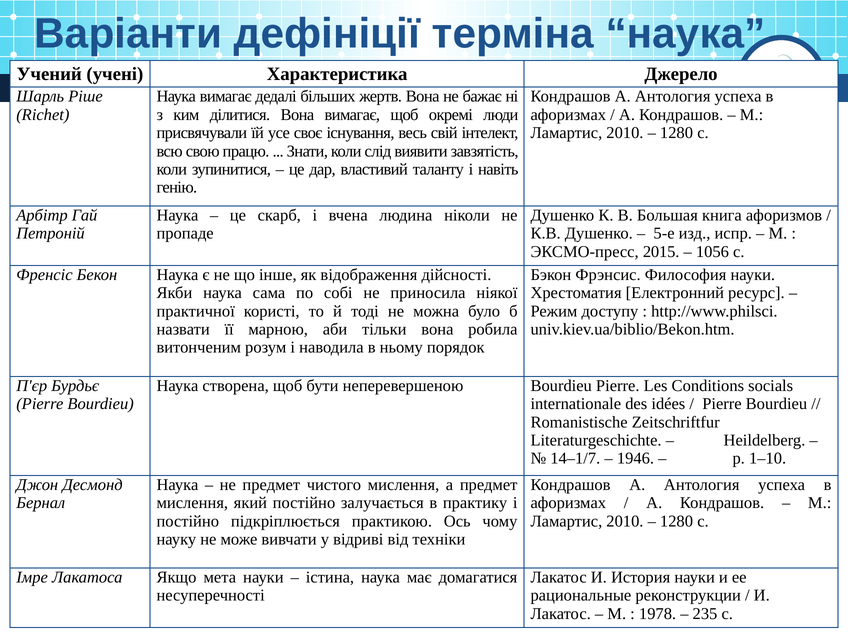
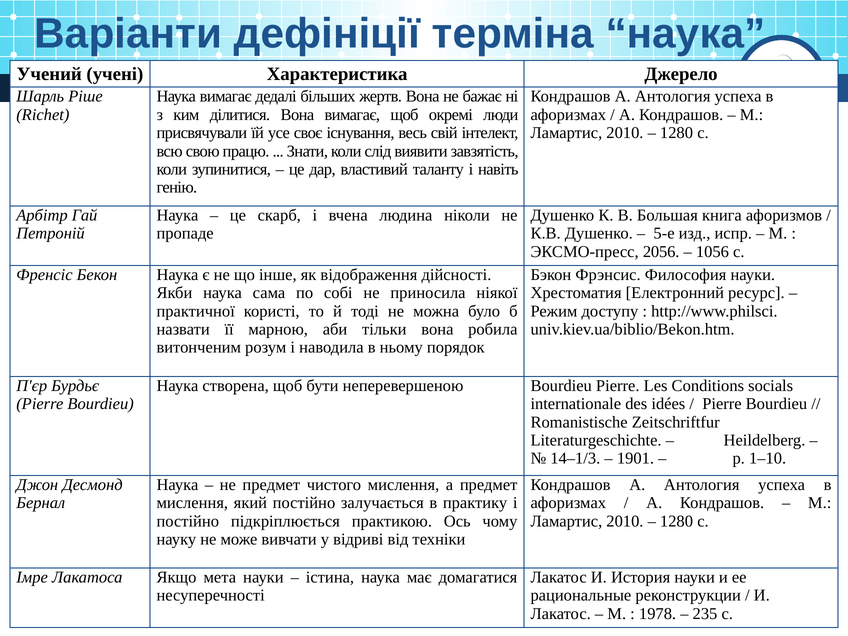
2015: 2015 -> 2056
14–1/7: 14–1/7 -> 14–1/3
1946: 1946 -> 1901
